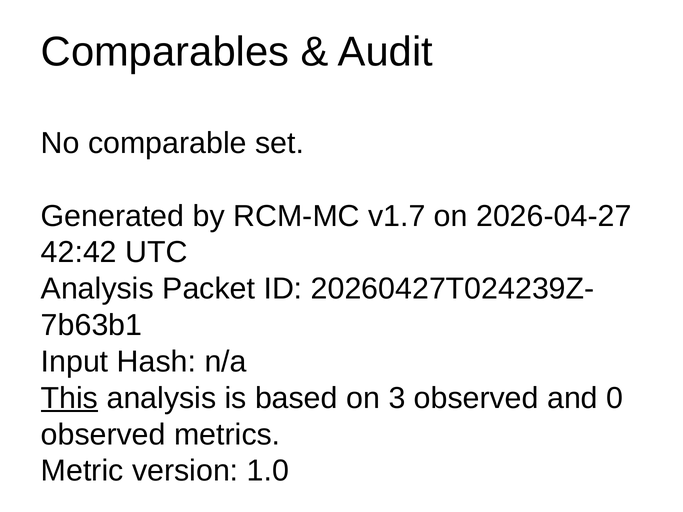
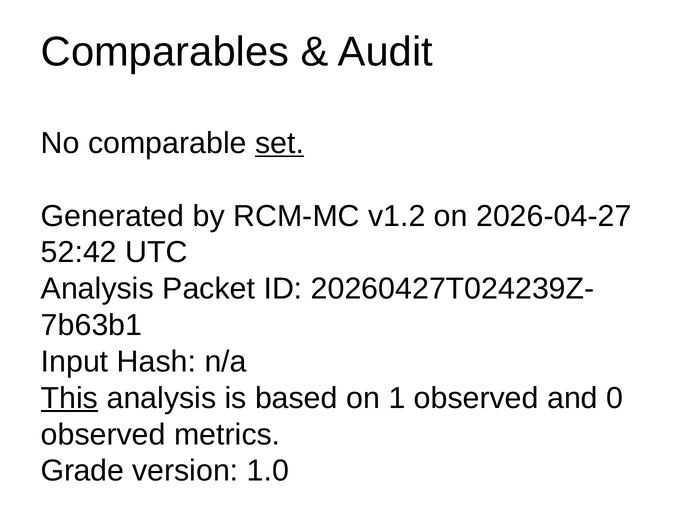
set underline: none -> present
v1.7: v1.7 -> v1.2
42:42: 42:42 -> 52:42
3: 3 -> 1
Metric: Metric -> Grade
